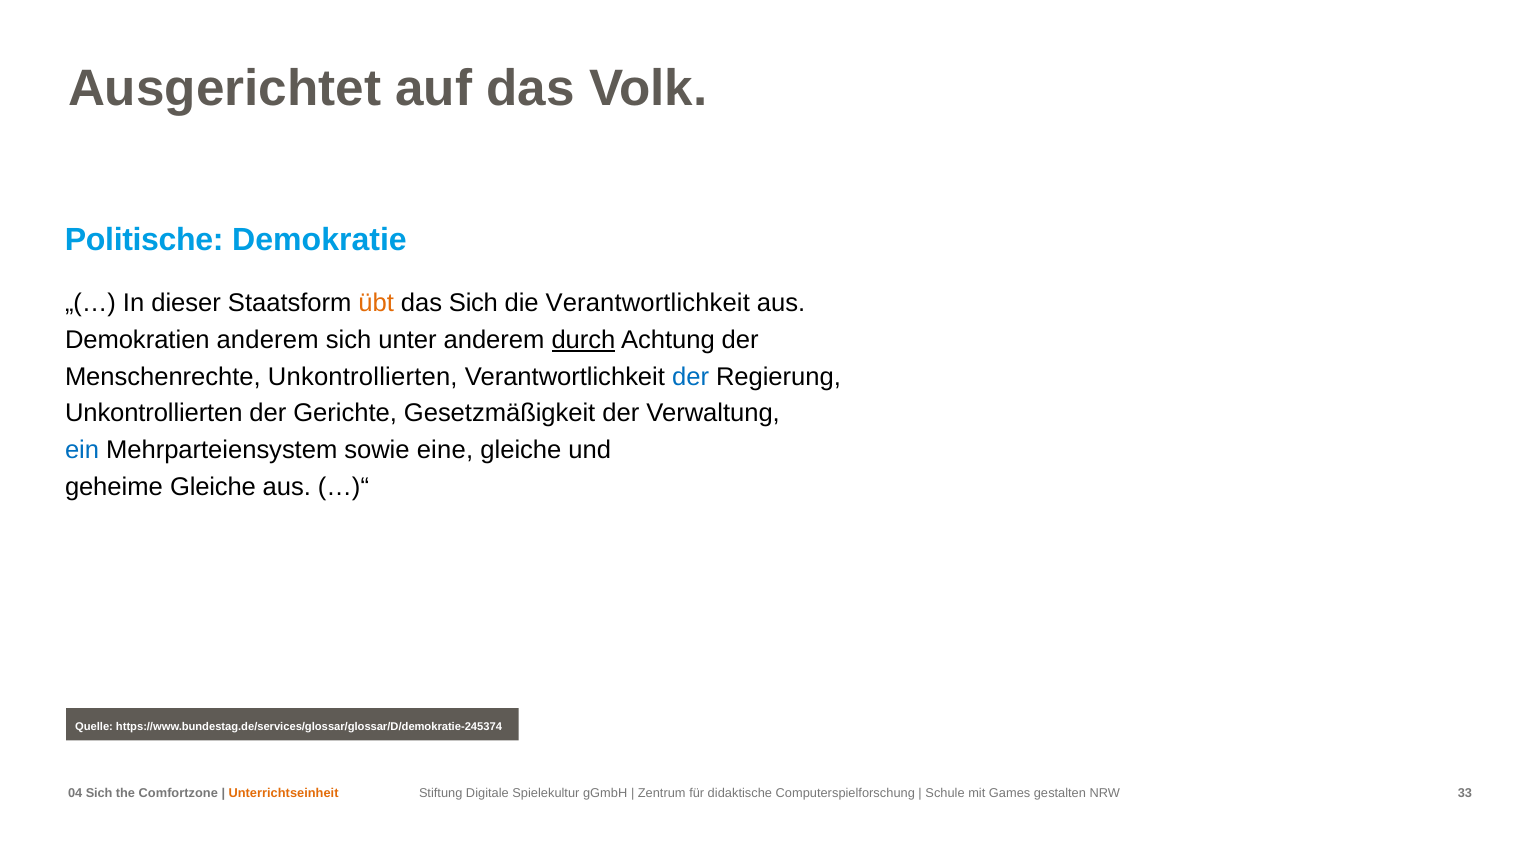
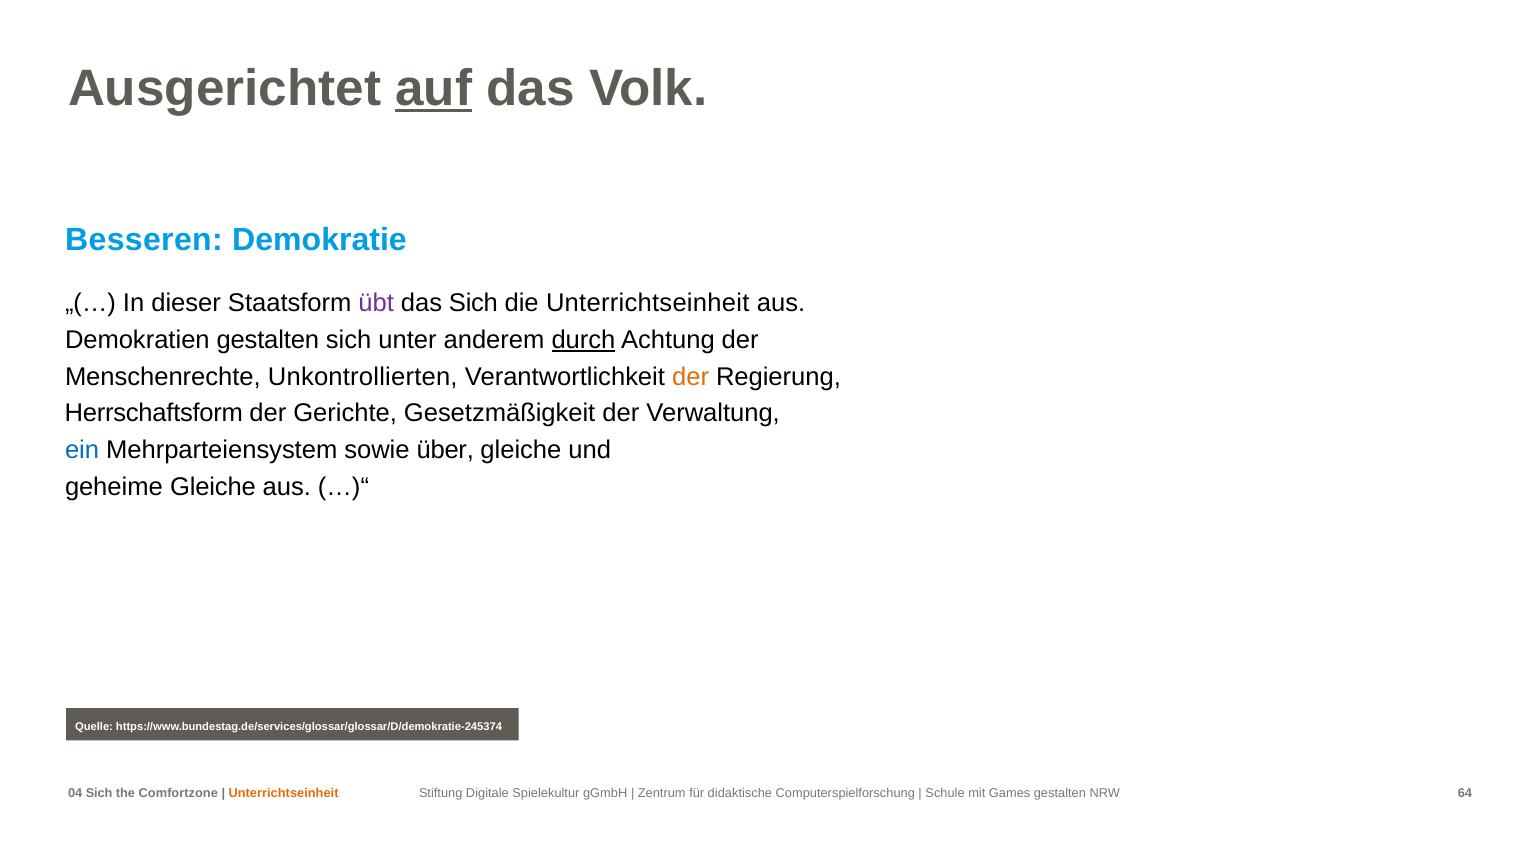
auf underline: none -> present
Politische: Politische -> Besseren
übt colour: orange -> purple
die Verantwortlichkeit: Verantwortlichkeit -> Unterrichtseinheit
Demokratien anderem: anderem -> gestalten
der at (691, 377) colour: blue -> orange
Unkontrollierten at (154, 414): Unkontrollierten -> Herrschaftsform
eine: eine -> über
33: 33 -> 64
